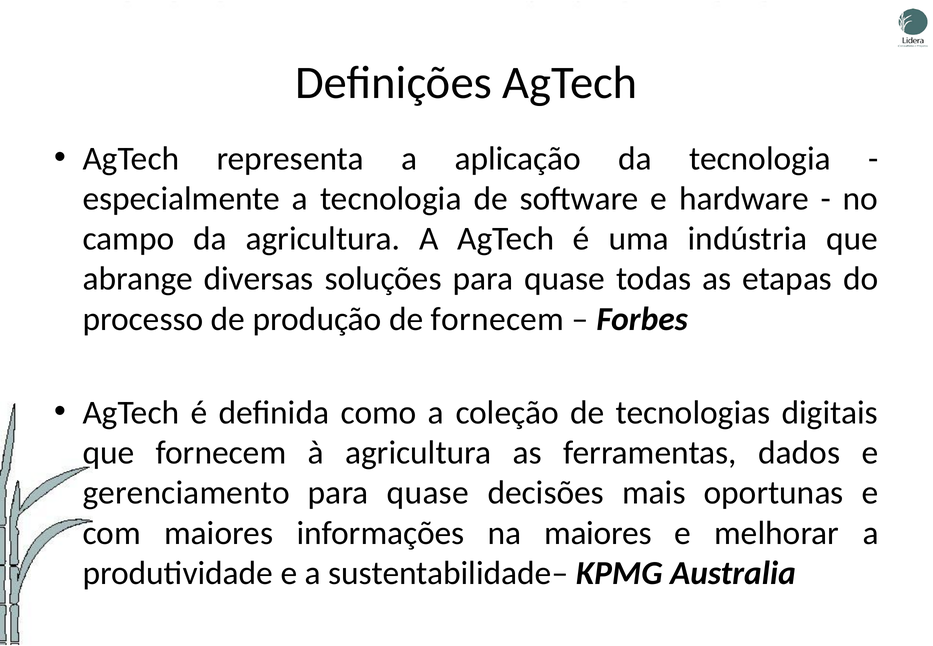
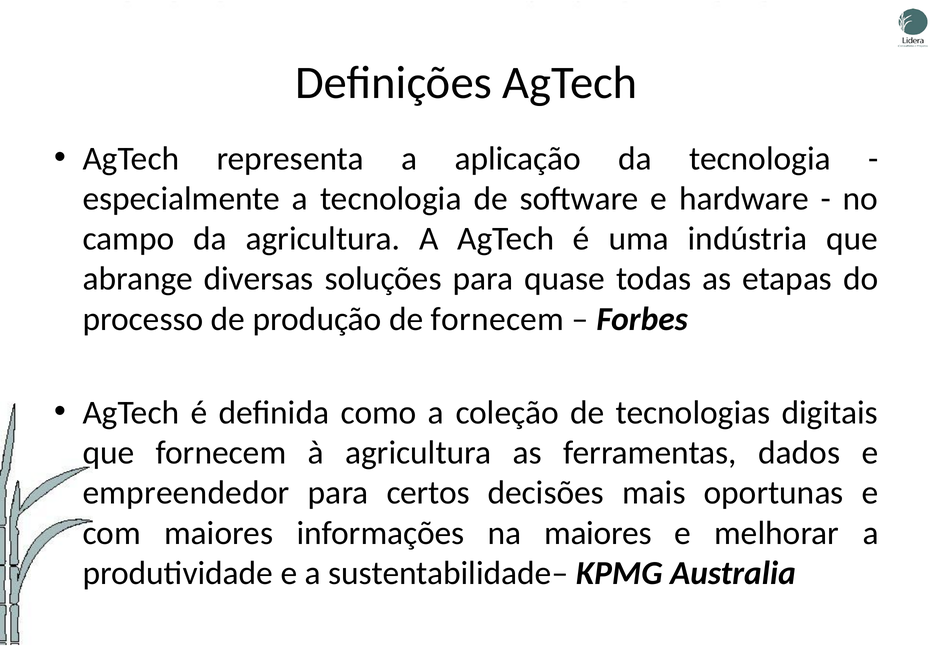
gerenciamento: gerenciamento -> empreendedor
quase at (428, 493): quase -> certos
